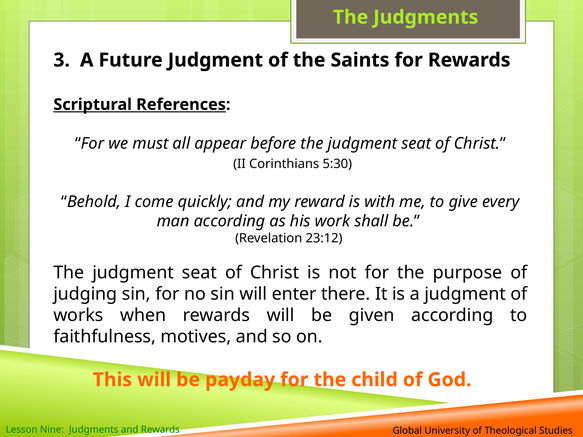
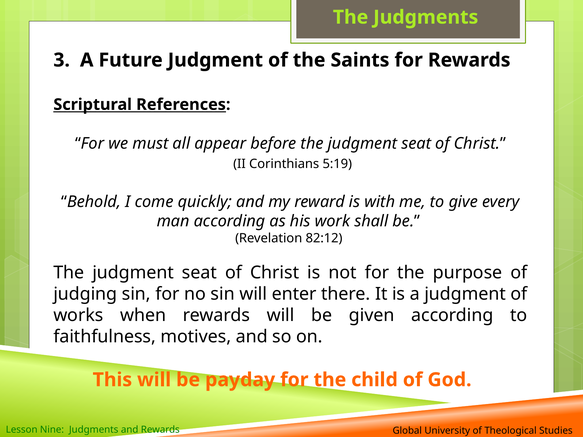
5:30: 5:30 -> 5:19
23:12: 23:12 -> 82:12
